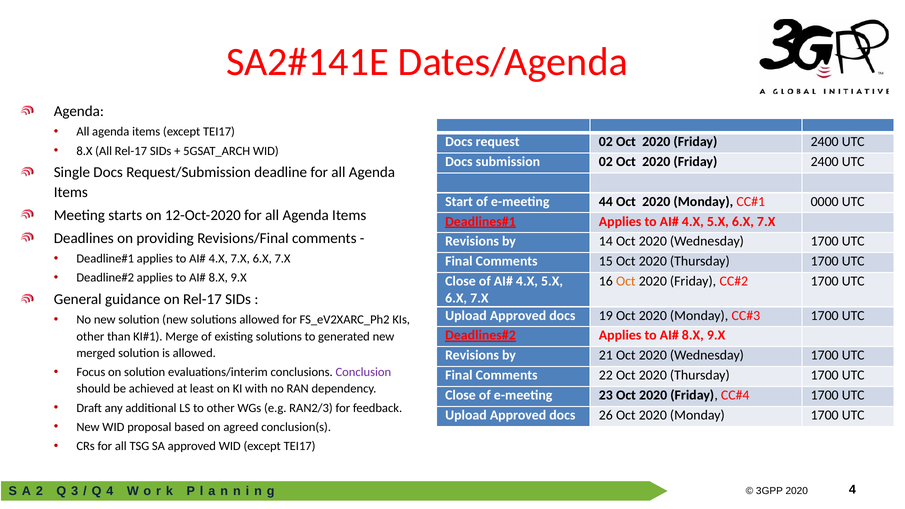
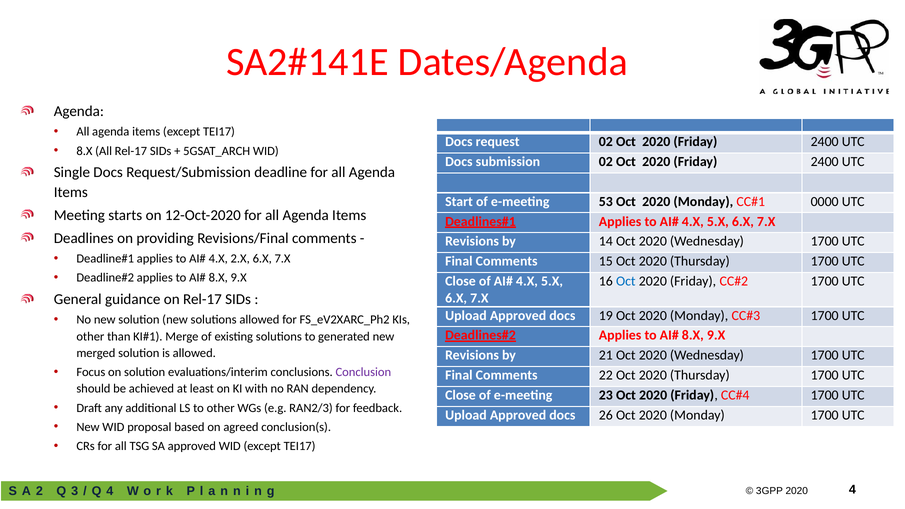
44: 44 -> 53
4.X 7.X: 7.X -> 2.X
Oct at (626, 281) colour: orange -> blue
